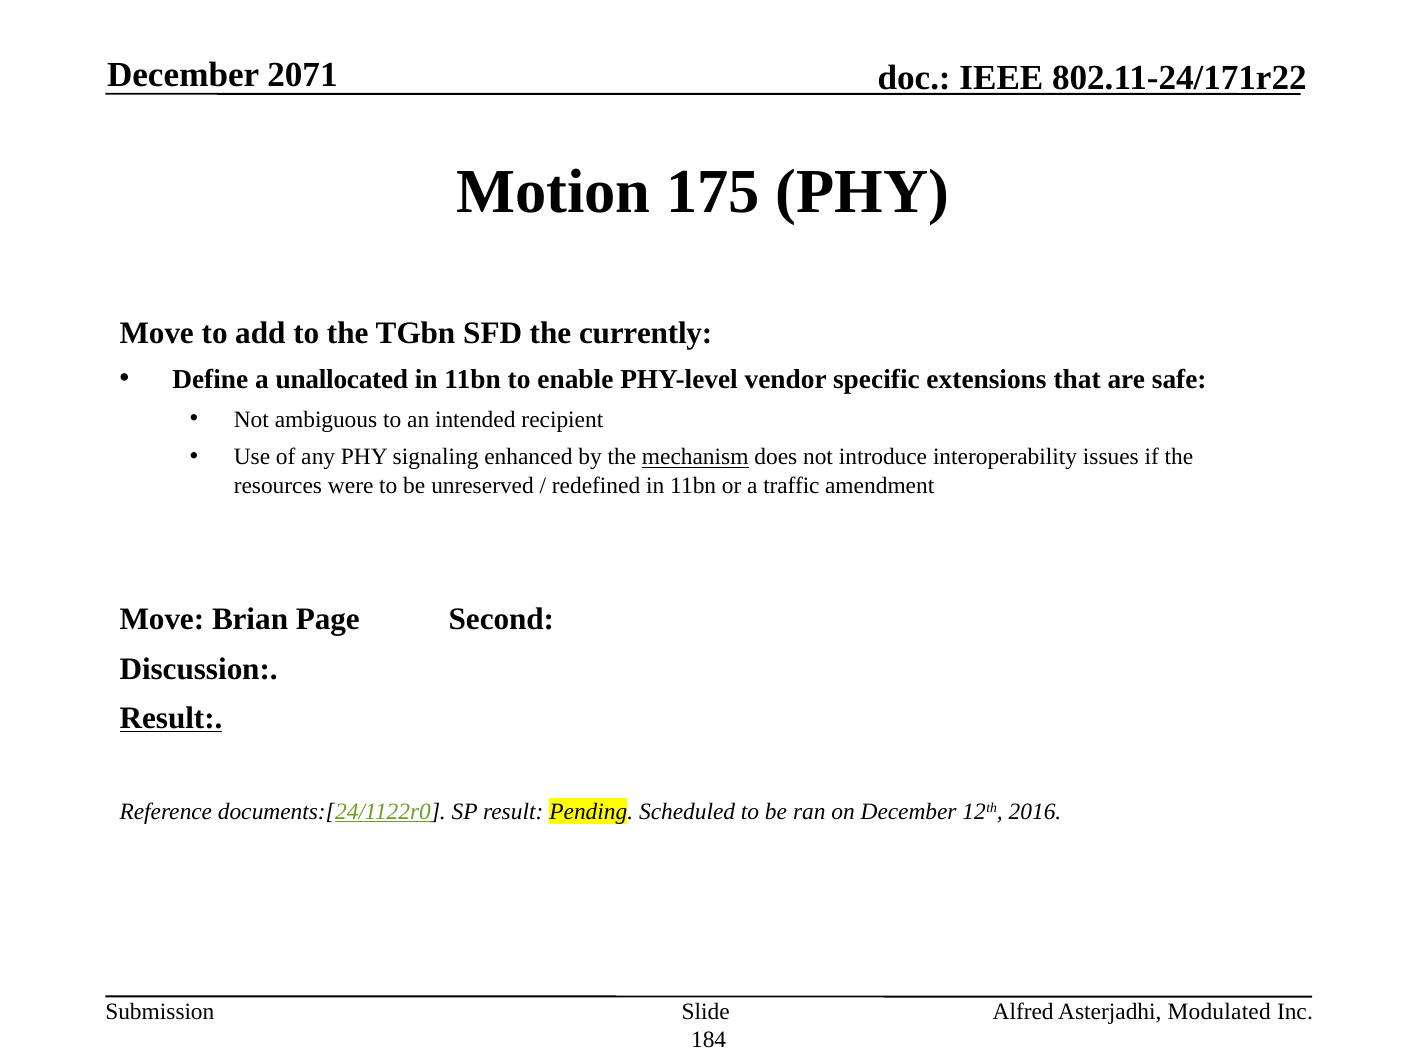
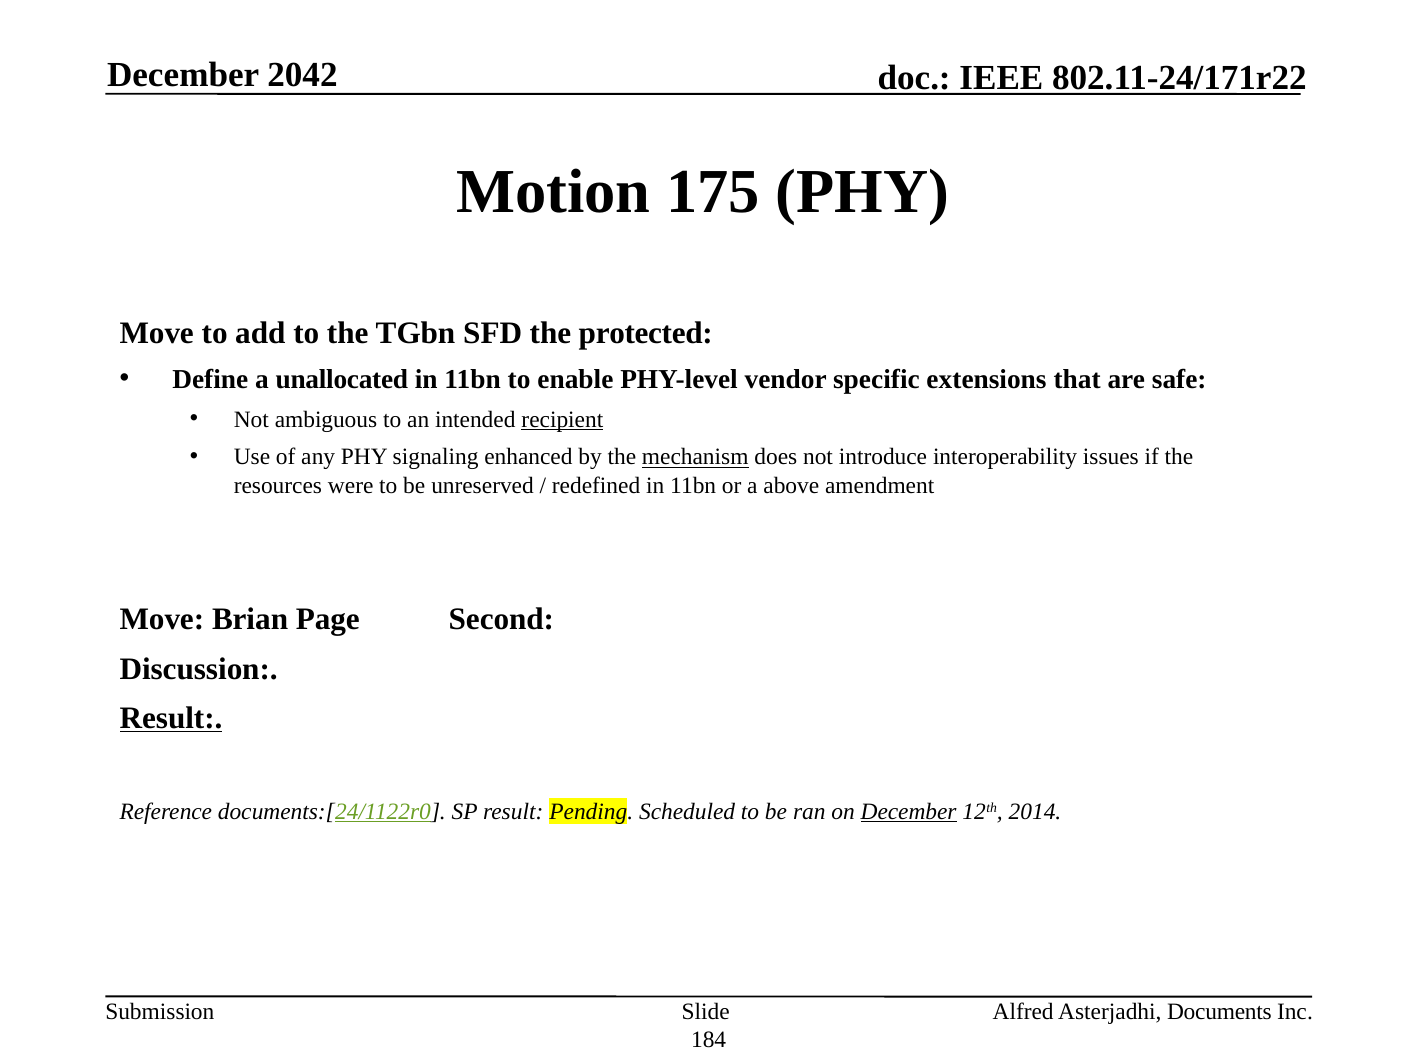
2071: 2071 -> 2042
currently: currently -> protected
recipient underline: none -> present
traffic: traffic -> above
December at (909, 811) underline: none -> present
2016: 2016 -> 2014
Modulated: Modulated -> Documents
